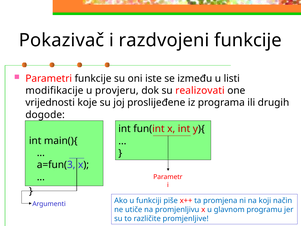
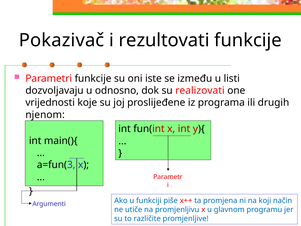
razdvojeni: razdvojeni -> rezultovati
modifikacije: modifikacije -> dozvoljavaju
provjeru: provjeru -> odnosno
dogode: dogode -> njenom
